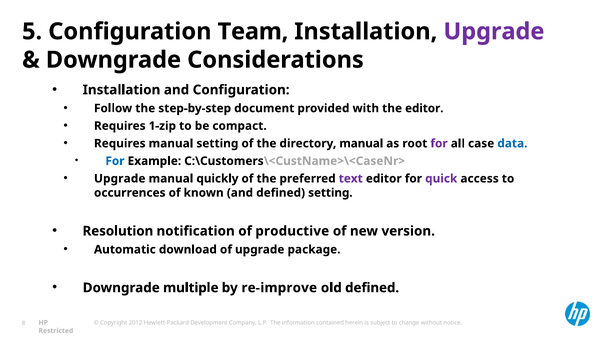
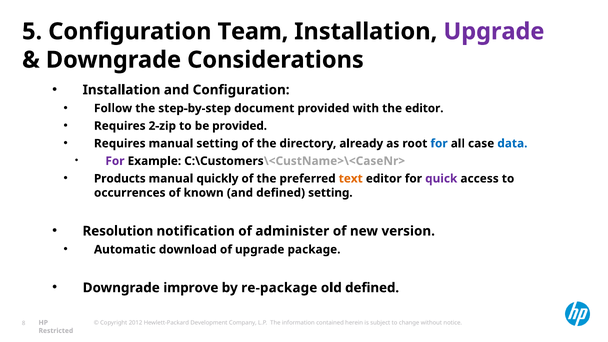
1-zip: 1-zip -> 2-zip
be compact: compact -> provided
directory manual: manual -> already
for at (439, 143) colour: purple -> blue
For at (115, 161) colour: blue -> purple
Upgrade at (120, 179): Upgrade -> Products
text colour: purple -> orange
productive: productive -> administer
multiple: multiple -> improve
re-improve: re-improve -> re-package
